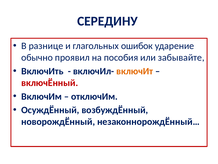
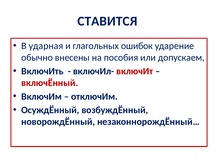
СЕРЕДИНУ: СЕРЕДИНУ -> СТАВИТСЯ
разнице: разнице -> ударная
проявил: проявил -> внесены
забывайте: забывайте -> допускаем
включИт colour: orange -> red
